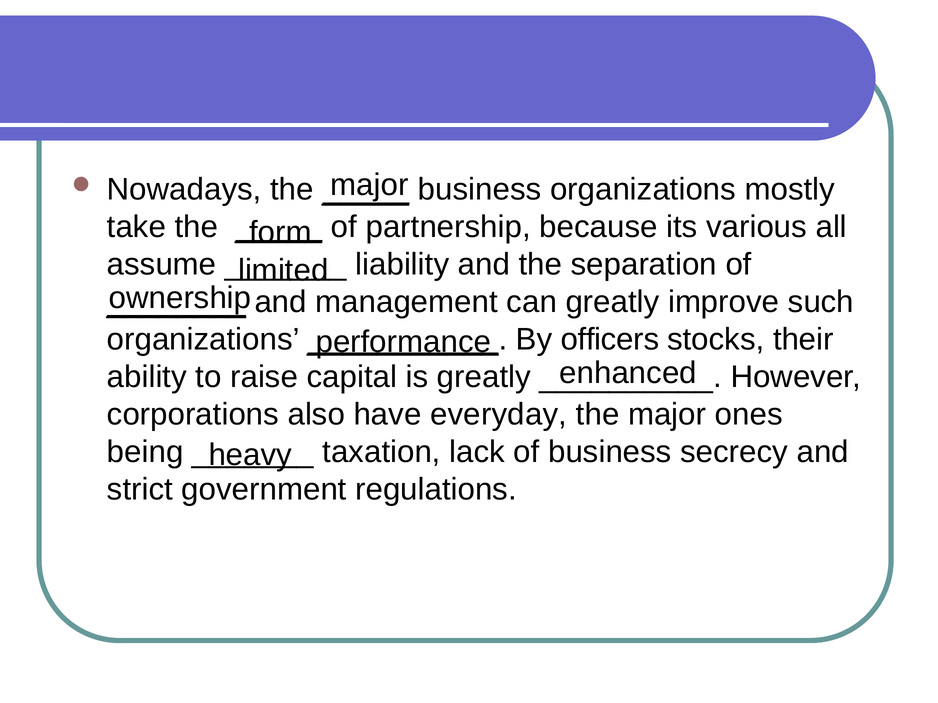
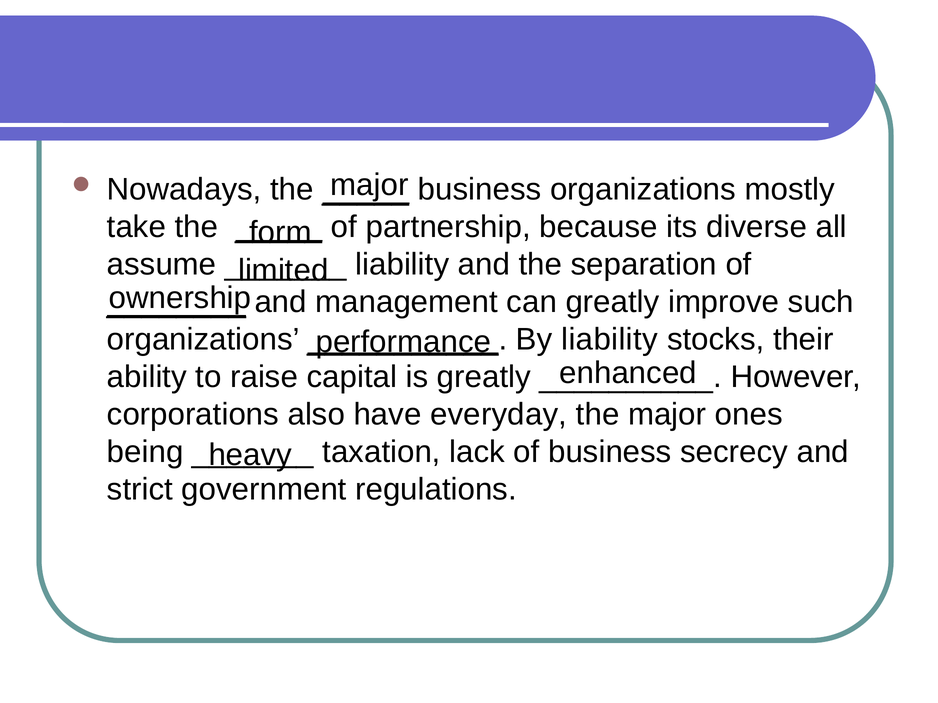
various: various -> diverse
By officers: officers -> liability
